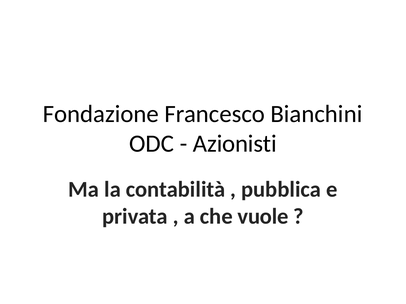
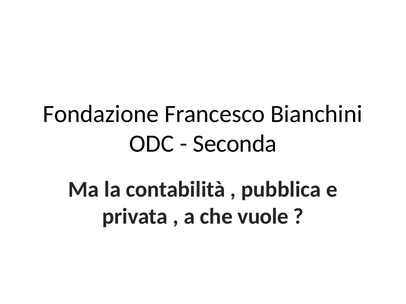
Azionisti: Azionisti -> Seconda
